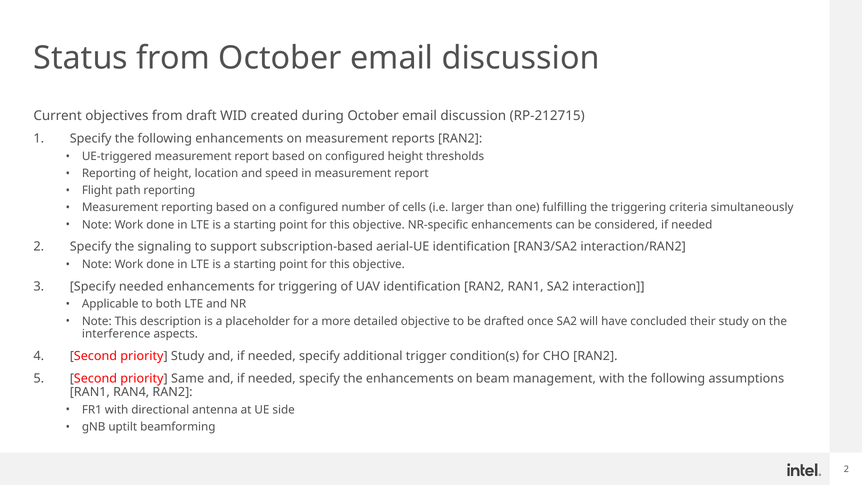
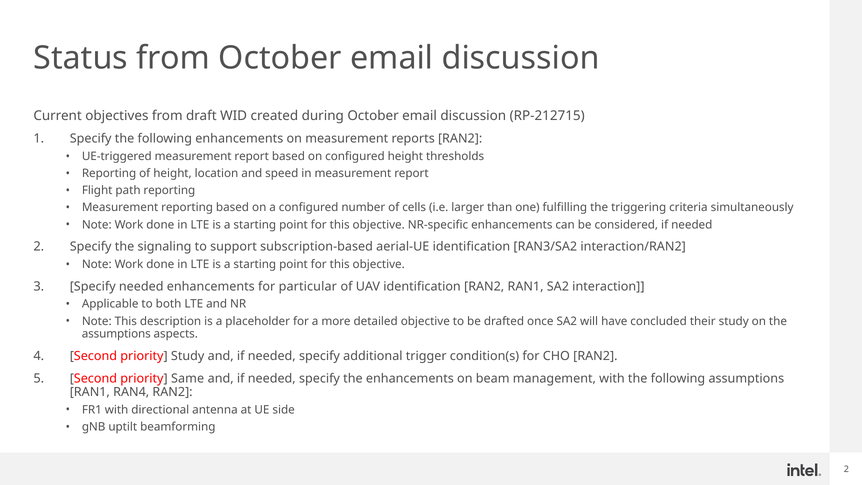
for triggering: triggering -> particular
interference at (116, 334): interference -> assumptions
